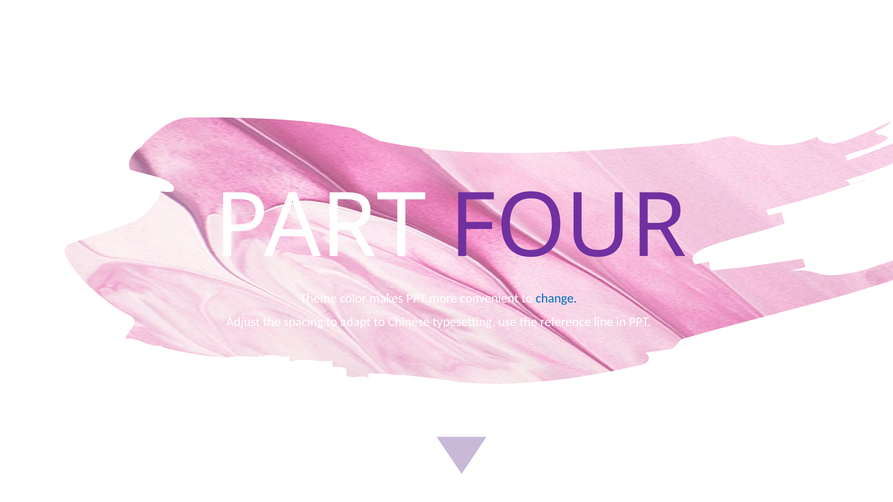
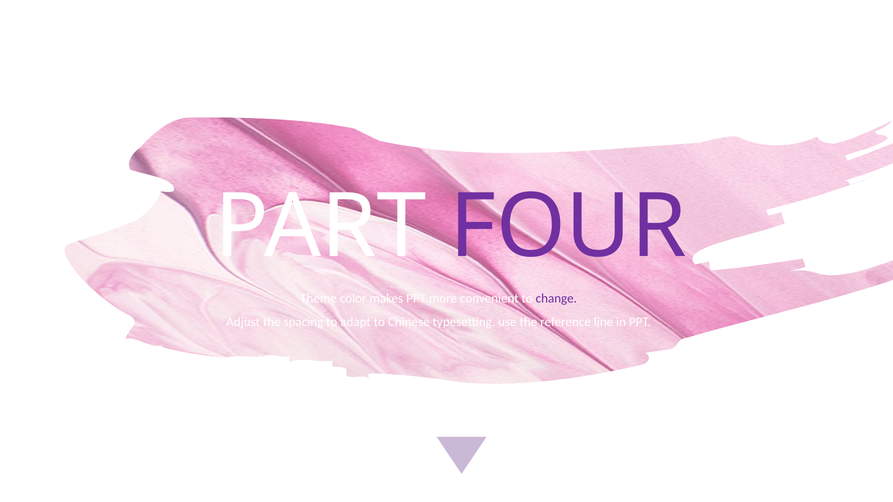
change colour: blue -> purple
